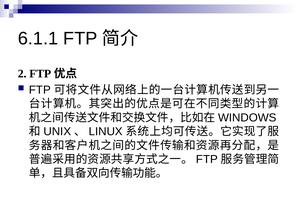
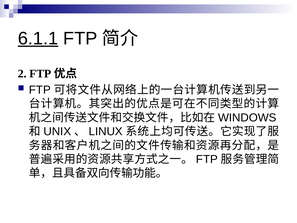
6.1.1 underline: none -> present
